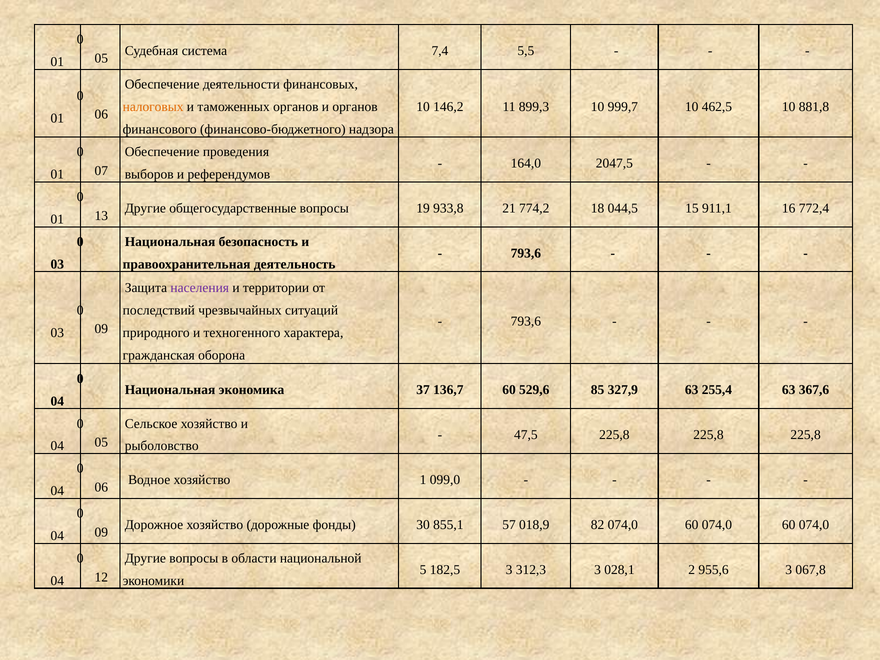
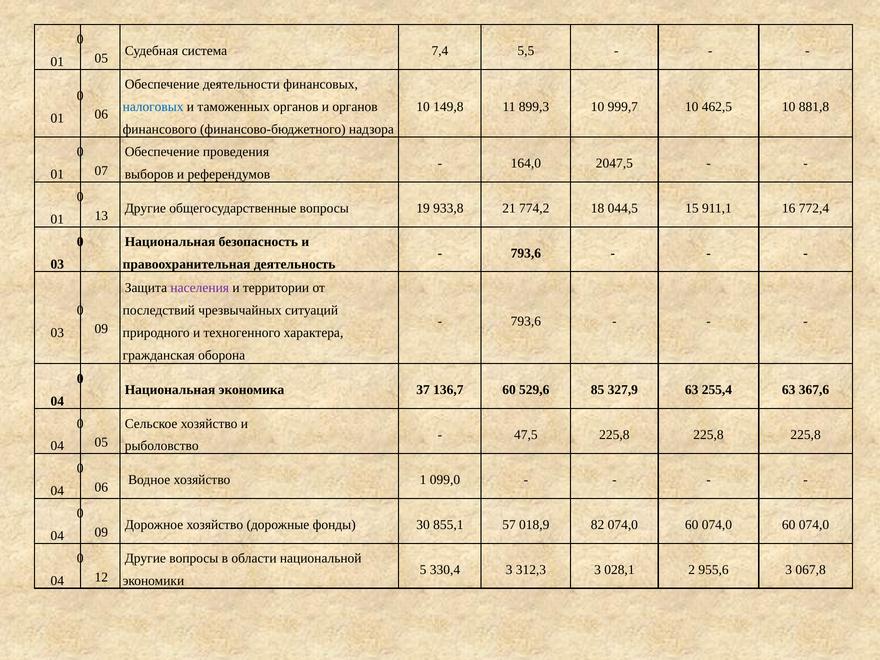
налоговых colour: orange -> blue
146,2: 146,2 -> 149,8
182,5: 182,5 -> 330,4
